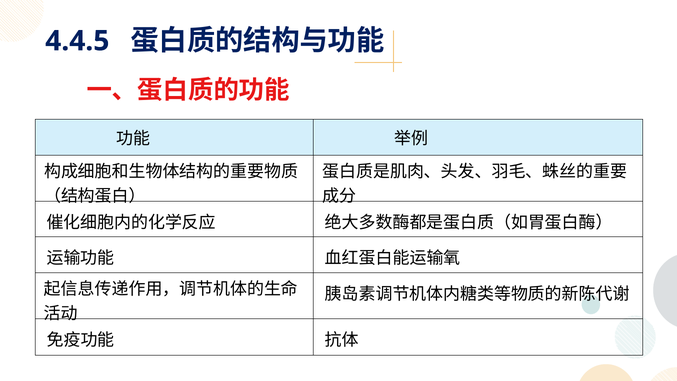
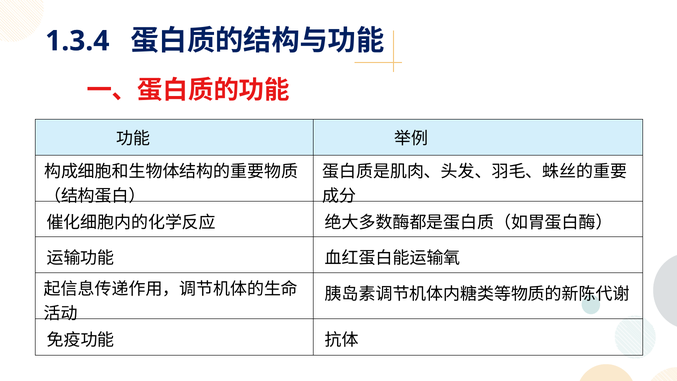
4.4.5: 4.4.5 -> 1.3.4
